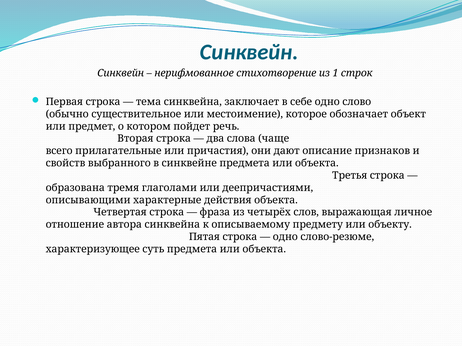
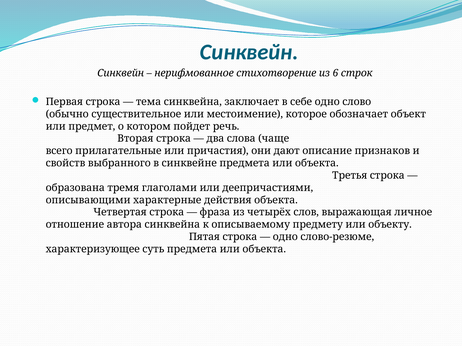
1: 1 -> 6
